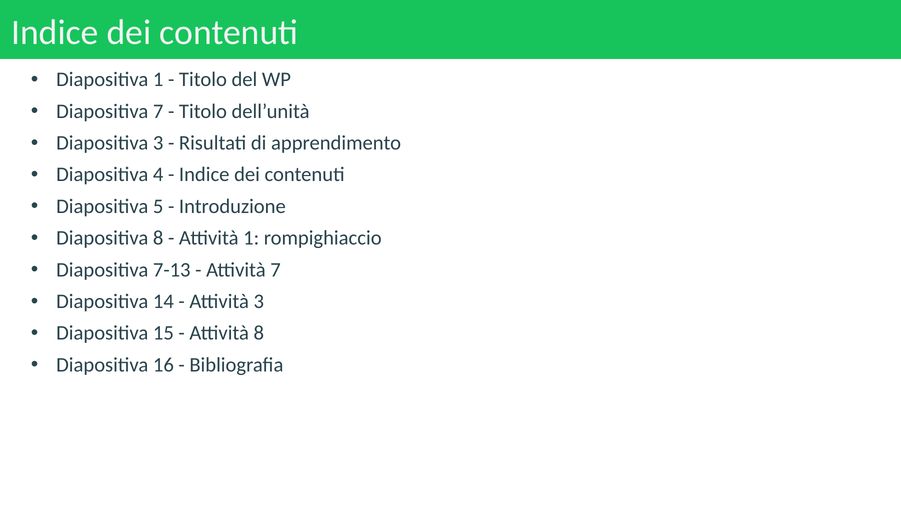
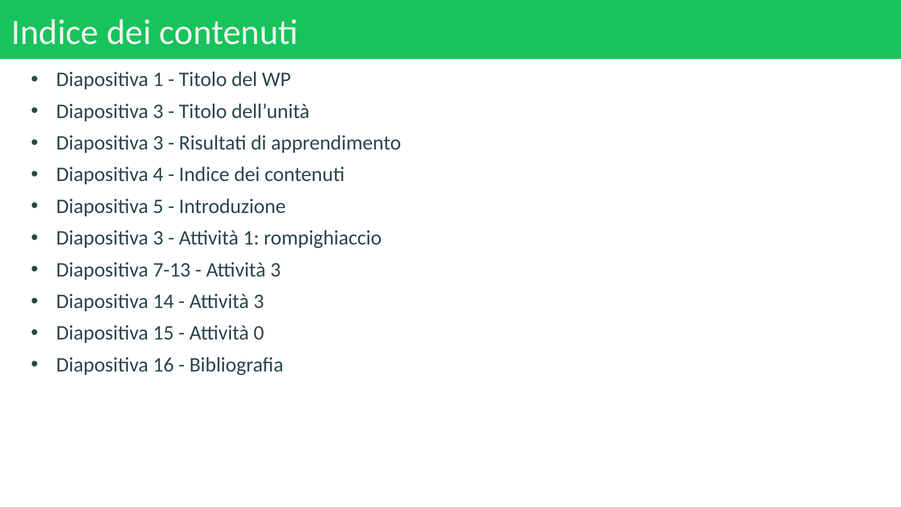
7 at (158, 111): 7 -> 3
8 at (158, 238): 8 -> 3
7 at (276, 270): 7 -> 3
Attività 8: 8 -> 0
